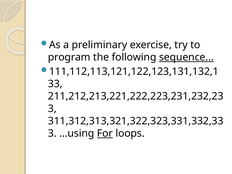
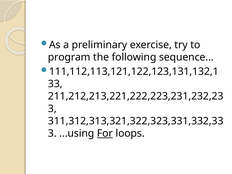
sequence underline: present -> none
